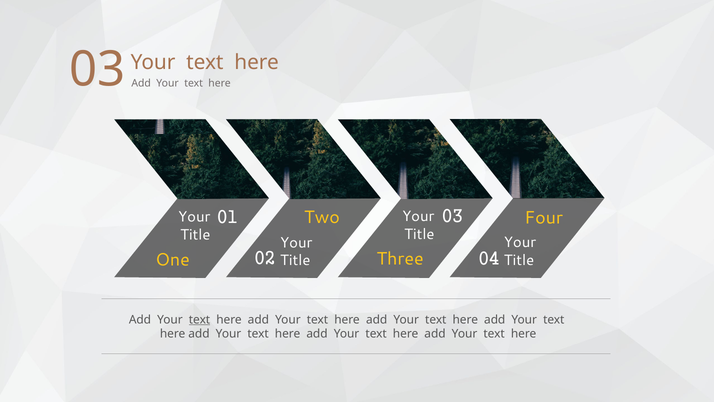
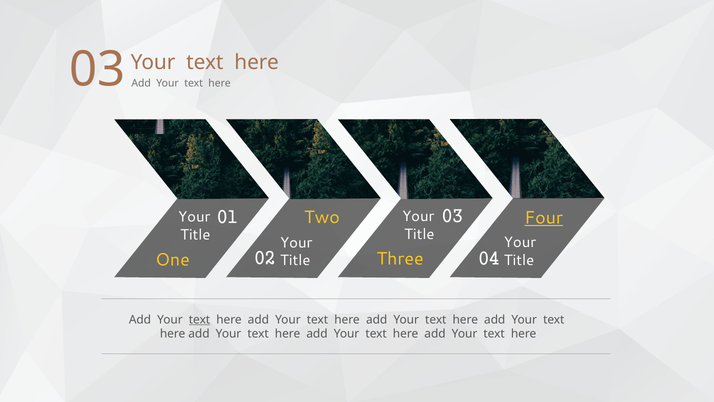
Four underline: none -> present
